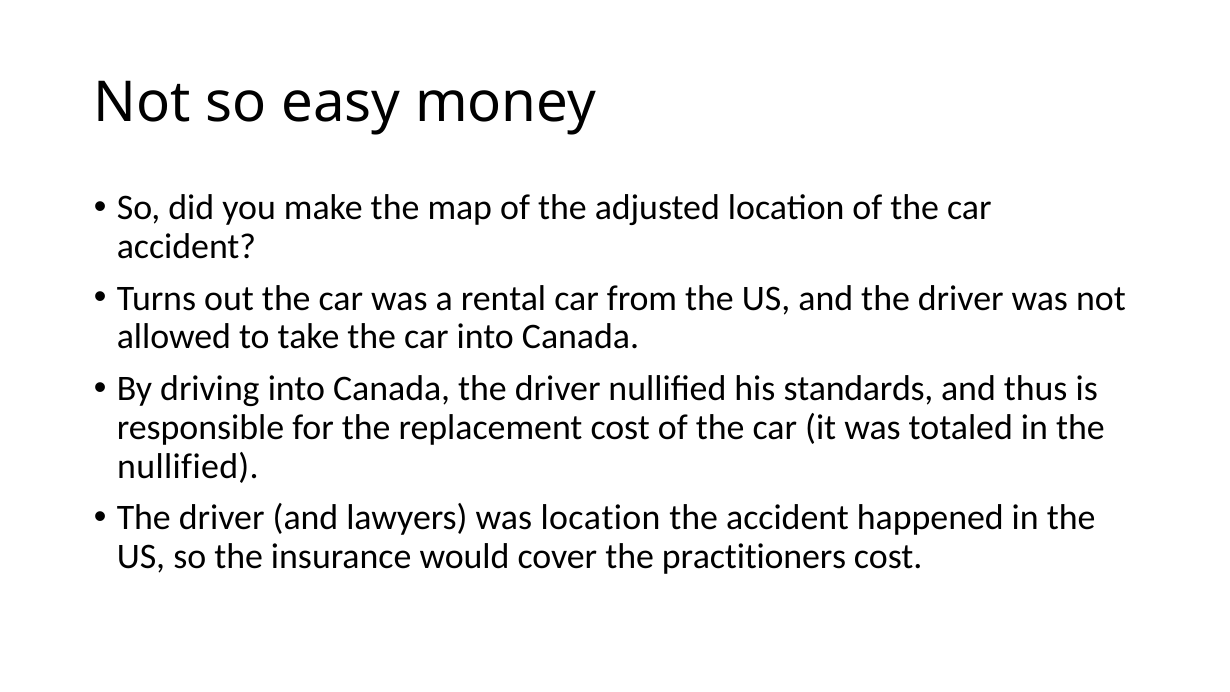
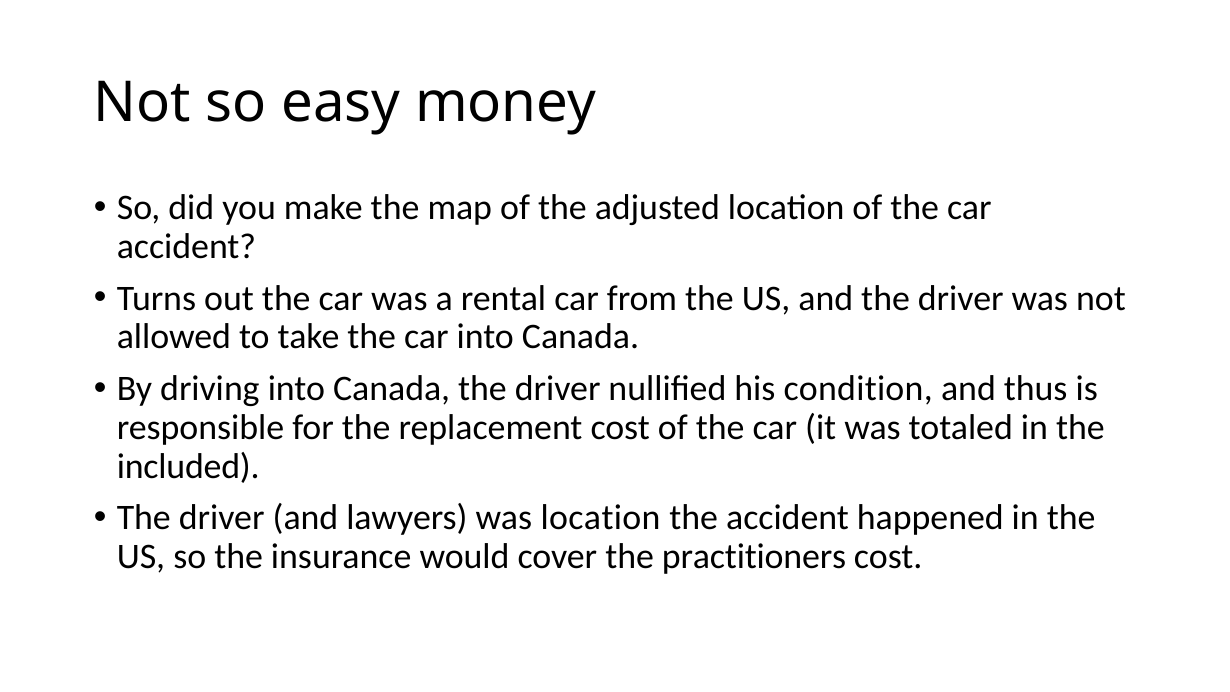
standards: standards -> condition
nullified at (188, 466): nullified -> included
